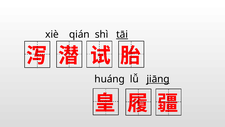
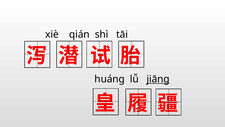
tāi underline: present -> none
